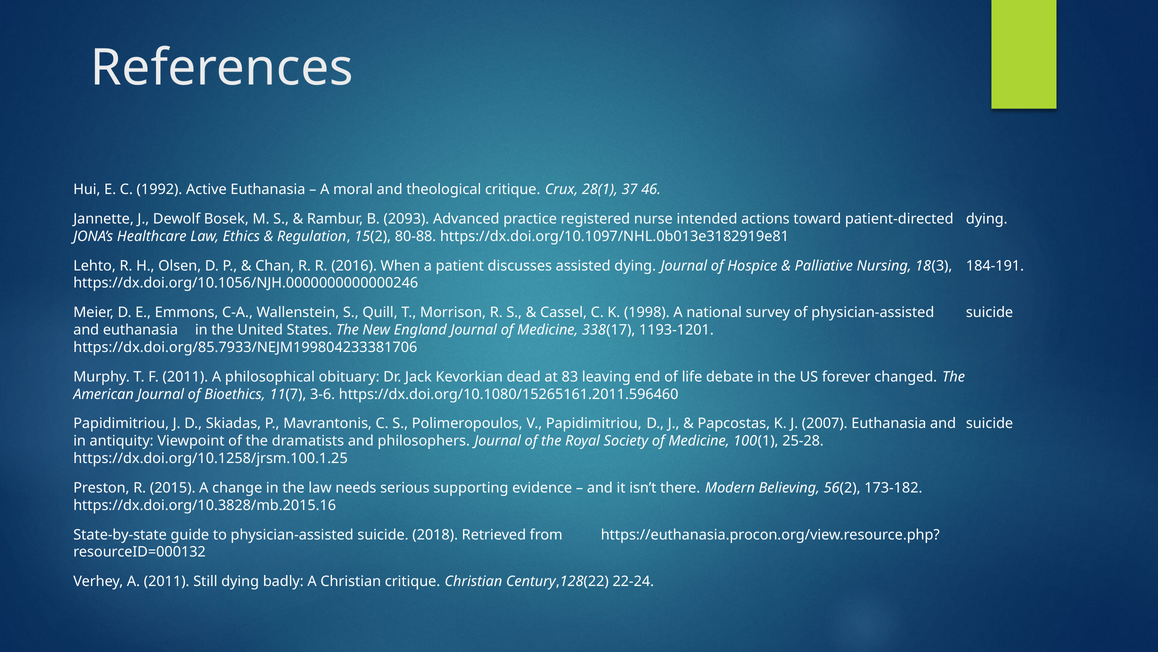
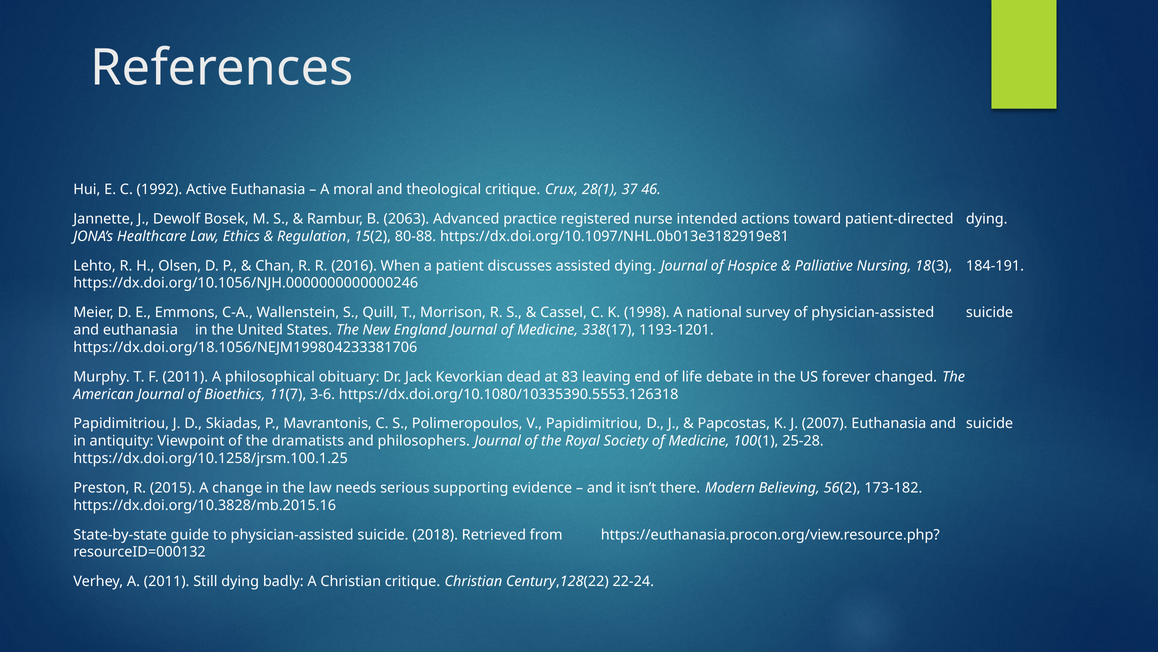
2093: 2093 -> 2063
https://dx.doi.org/85.7933/NEJM199804233381706: https://dx.doi.org/85.7933/NEJM199804233381706 -> https://dx.doi.org/18.1056/NEJM199804233381706
https://dx.doi.org/10.1080/15265161.2011.596460: https://dx.doi.org/10.1080/15265161.2011.596460 -> https://dx.doi.org/10.1080/10335390.5553.126318
